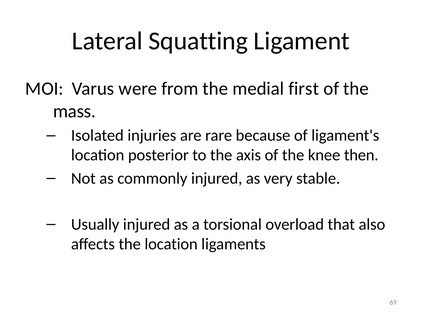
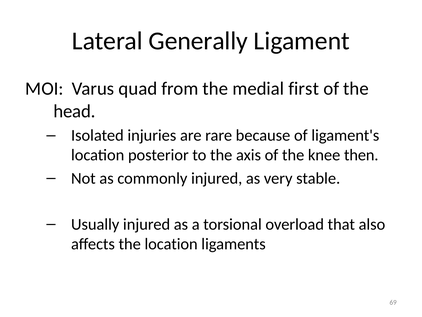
Squatting: Squatting -> Generally
were: were -> quad
mass: mass -> head
